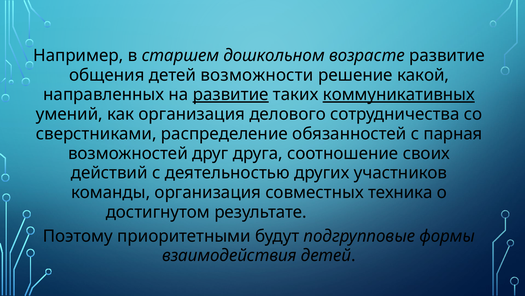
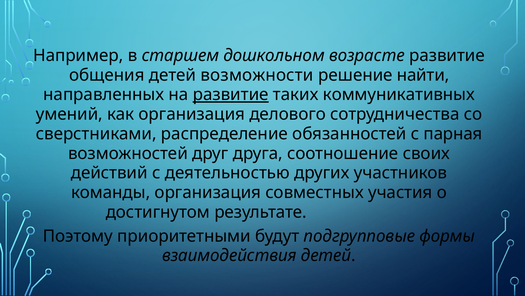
какой: какой -> найти
коммуникативных underline: present -> none
техника: техника -> участия
